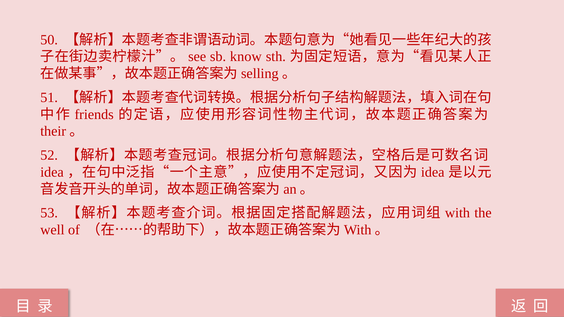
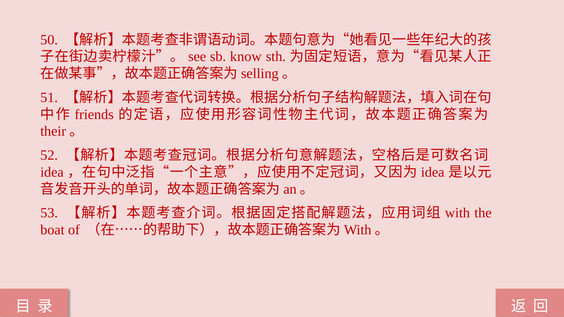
well: well -> boat
